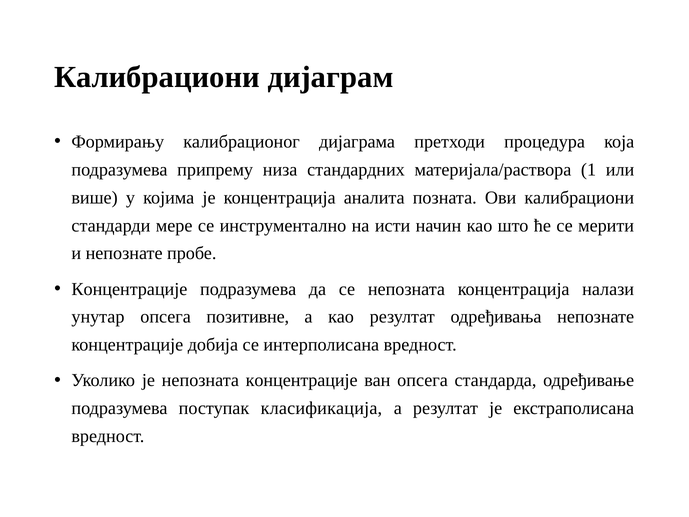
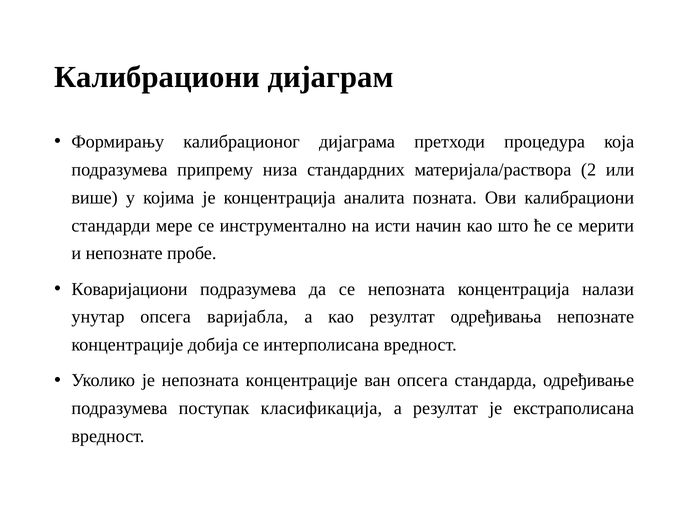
1: 1 -> 2
Концентрације at (129, 289): Концентрације -> Коваријациони
позитивне: позитивне -> варијабла
